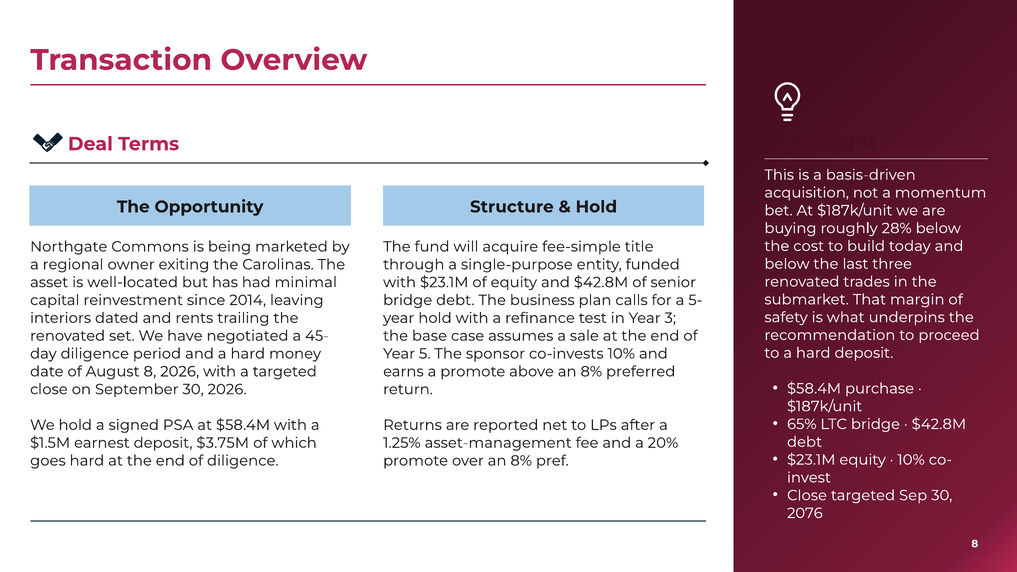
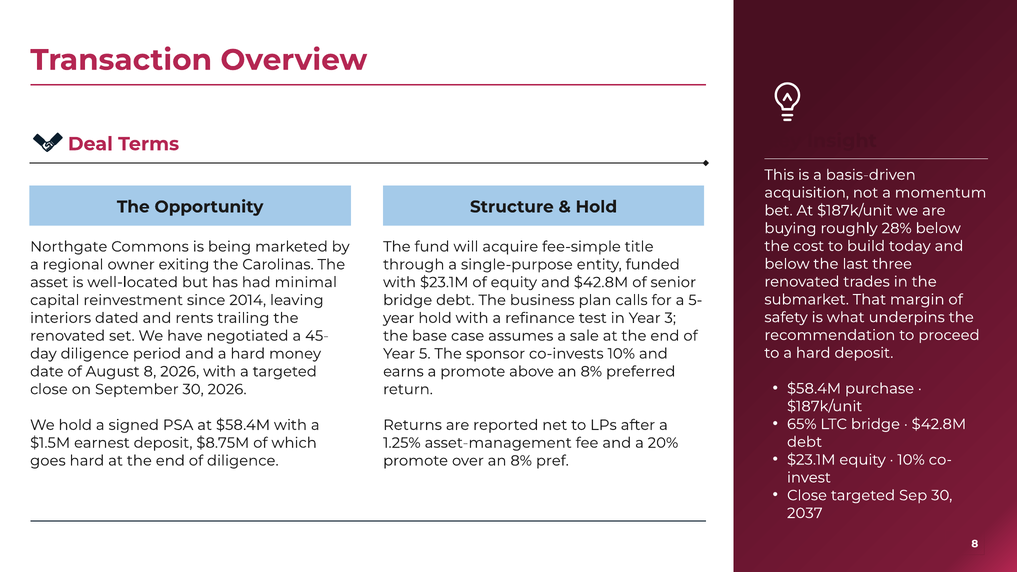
$3.75M: $3.75M -> $8.75M
2076: 2076 -> 2037
